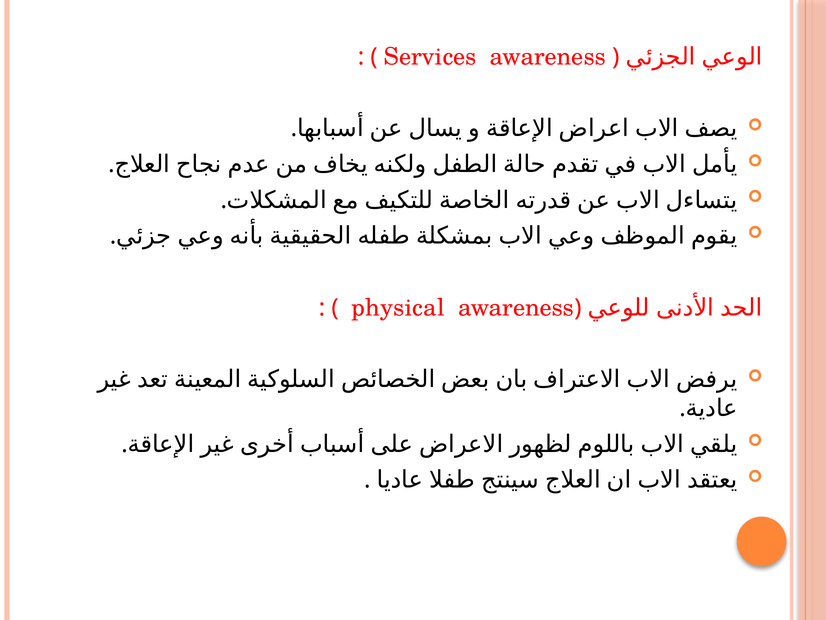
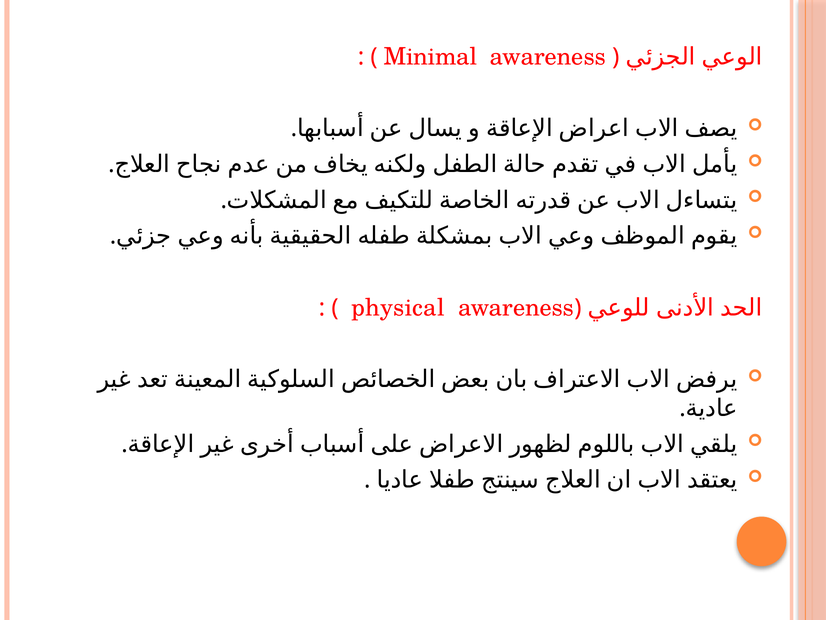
Services: Services -> Minimal
